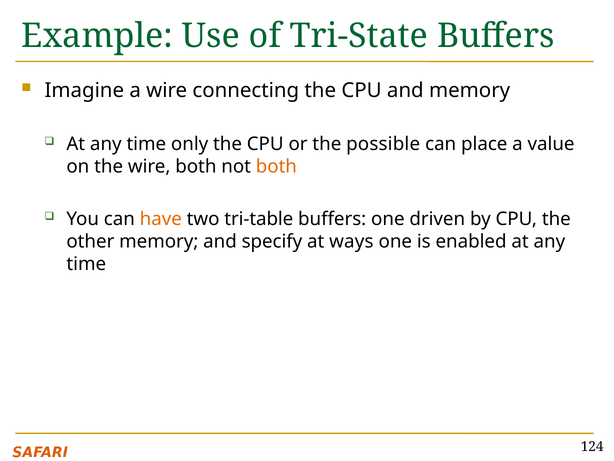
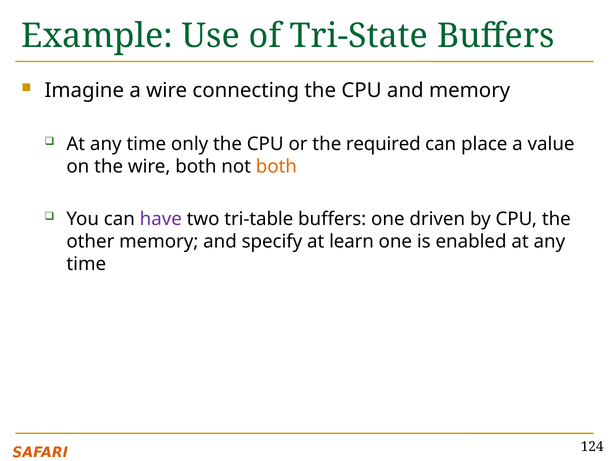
possible: possible -> required
have colour: orange -> purple
ways: ways -> learn
